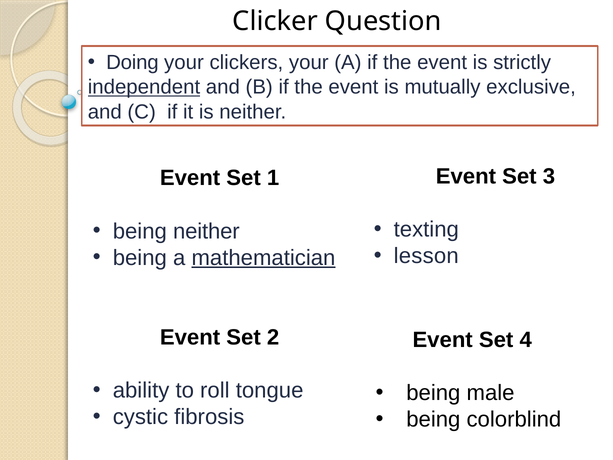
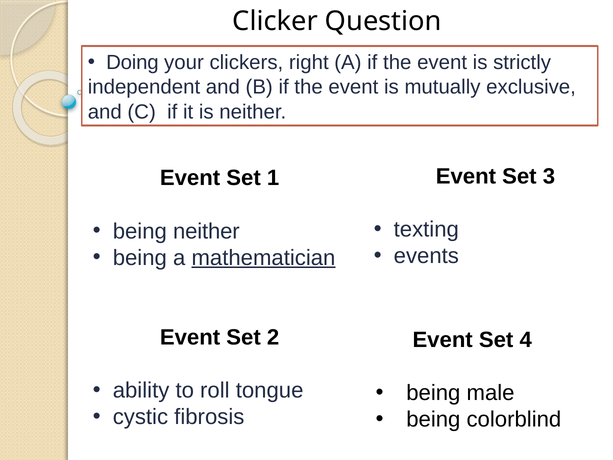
clickers your: your -> right
independent underline: present -> none
lesson: lesson -> events
